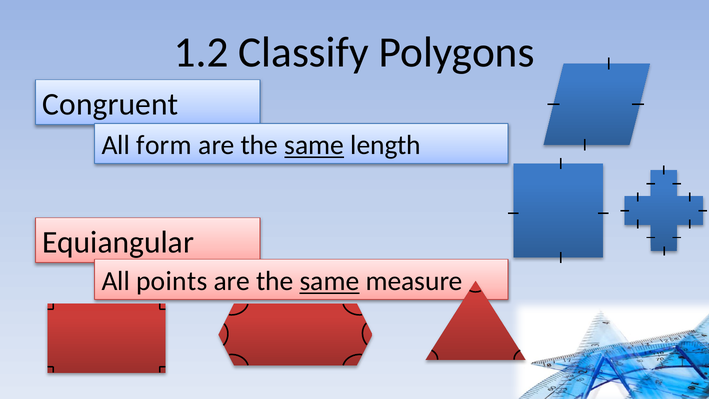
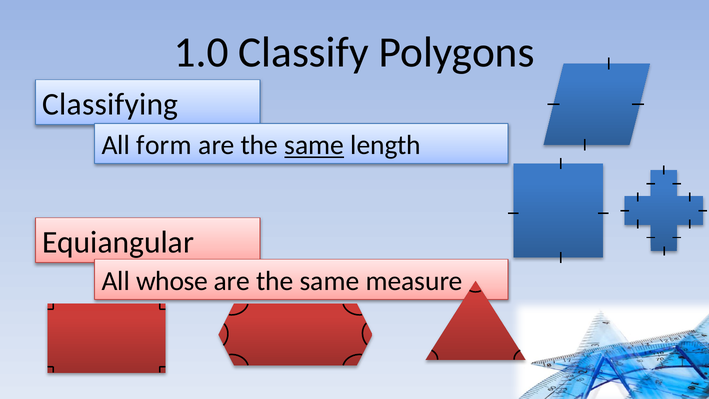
1.2: 1.2 -> 1.0
Congruent: Congruent -> Classifying
points: points -> whose
same at (330, 281) underline: present -> none
